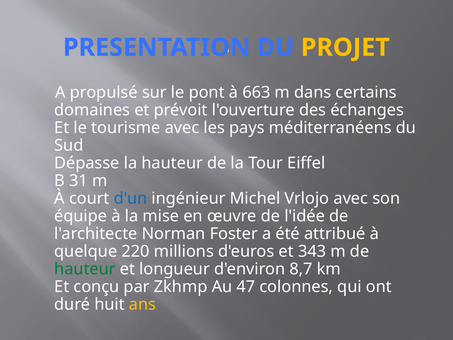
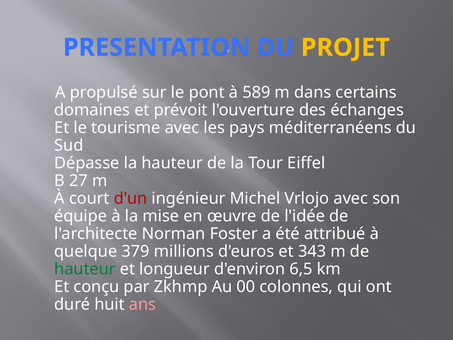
663: 663 -> 589
31: 31 -> 27
d'un colour: blue -> red
220: 220 -> 379
8,7: 8,7 -> 6,5
47: 47 -> 00
ans colour: yellow -> pink
